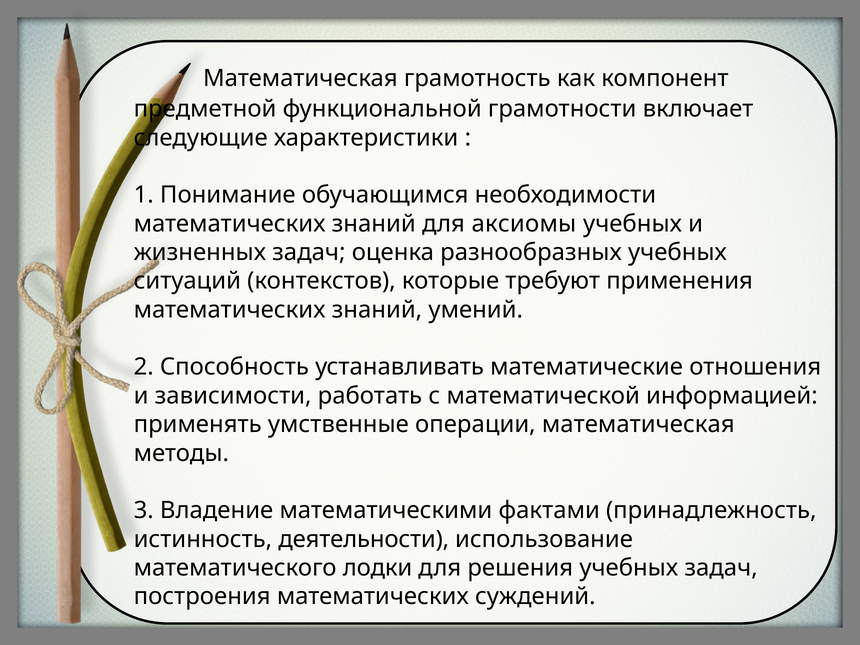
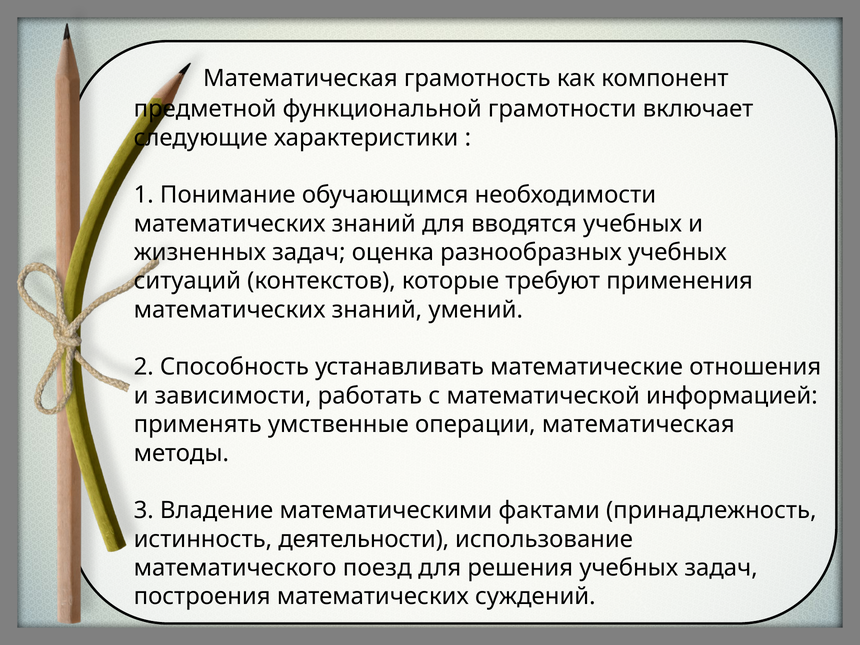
аксиомы: аксиомы -> вводятся
лодки: лодки -> поезд
